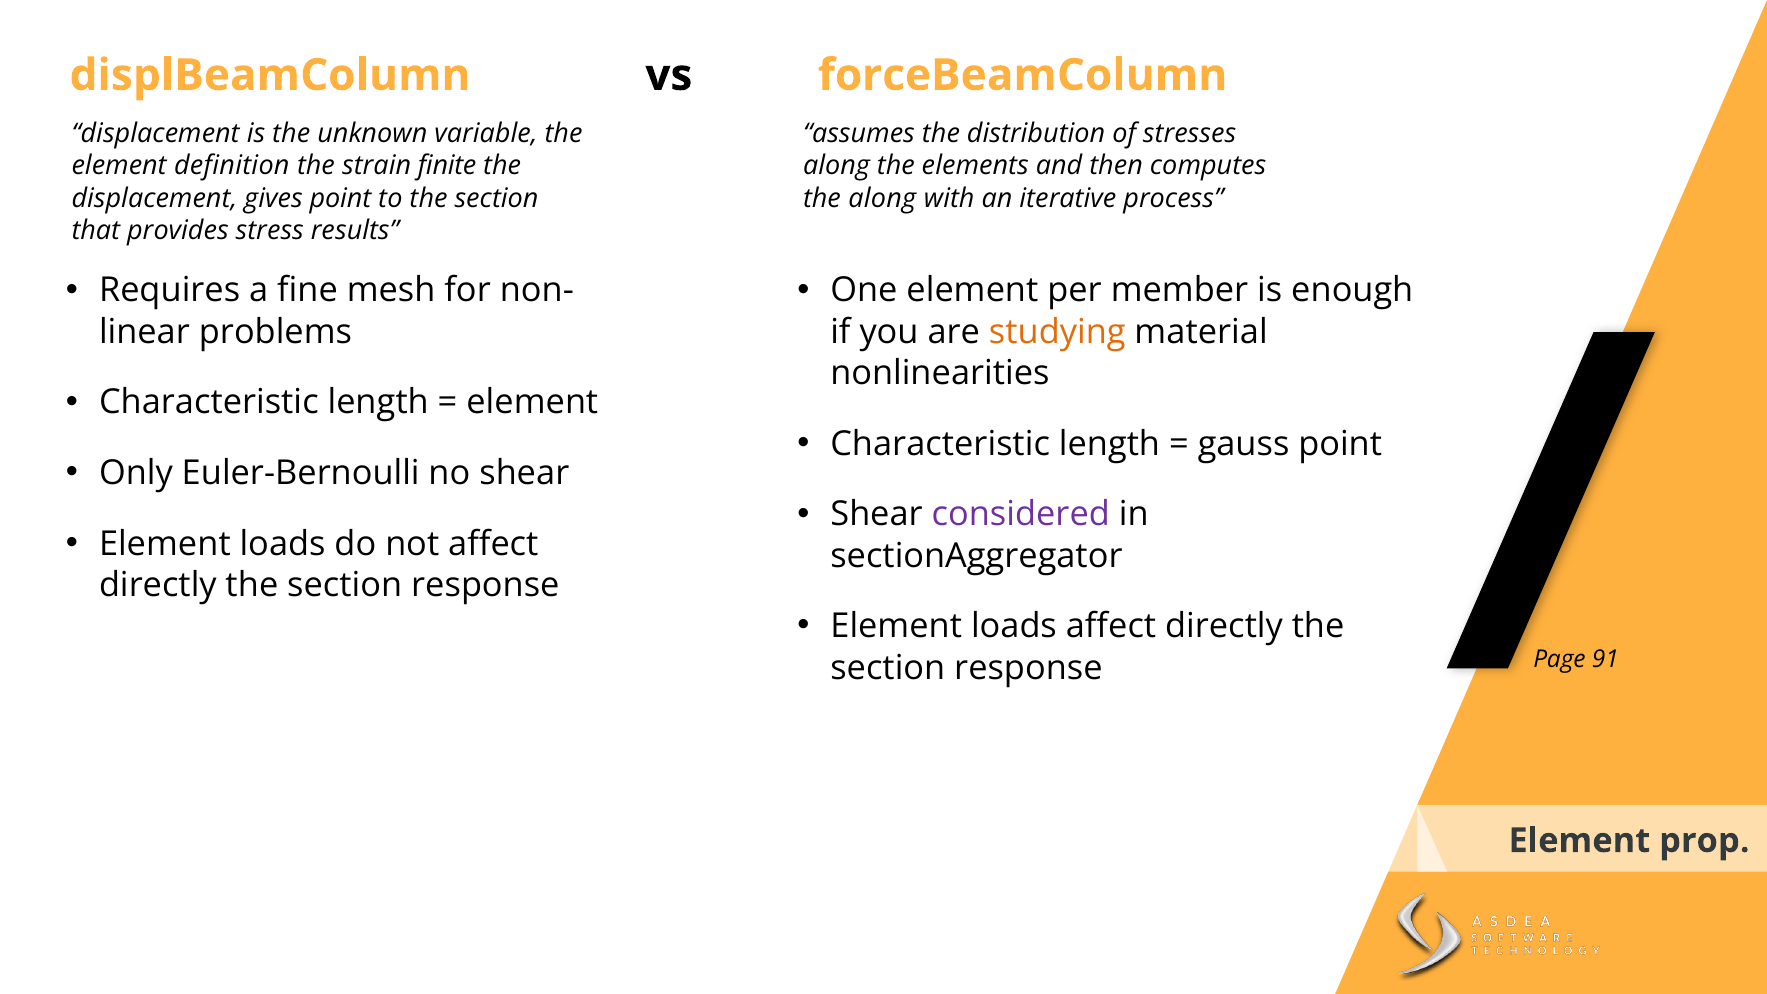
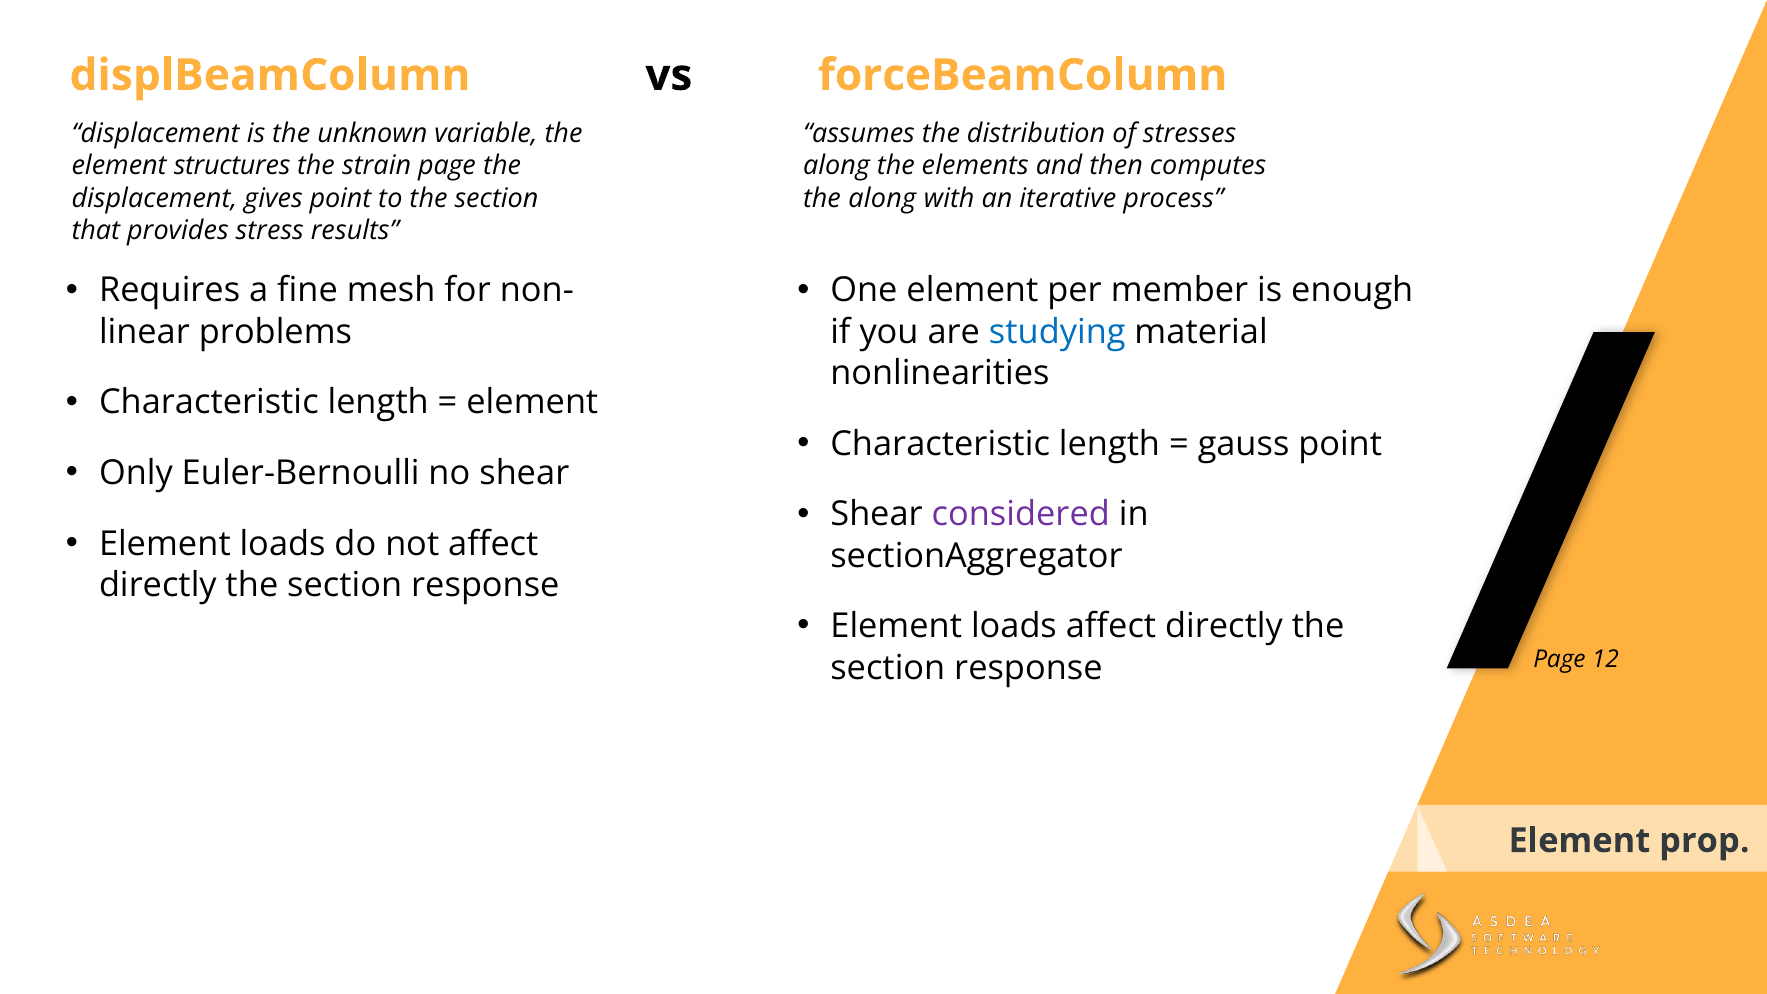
definition: definition -> structures
strain finite: finite -> page
studying colour: orange -> blue
91: 91 -> 12
